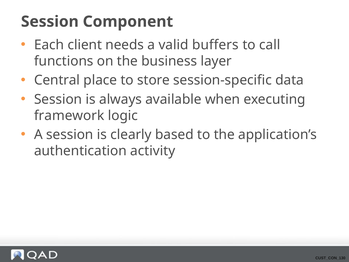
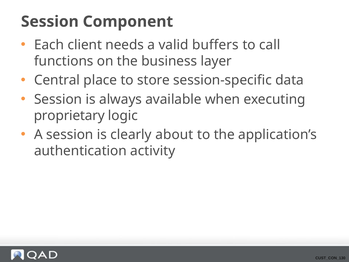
framework: framework -> proprietary
based: based -> about
